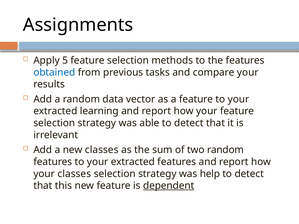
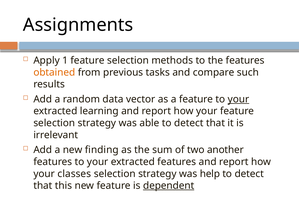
5: 5 -> 1
obtained colour: blue -> orange
compare your: your -> such
your at (238, 99) underline: none -> present
new classes: classes -> finding
two random: random -> another
